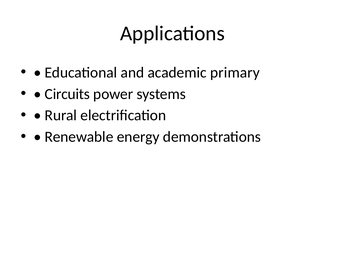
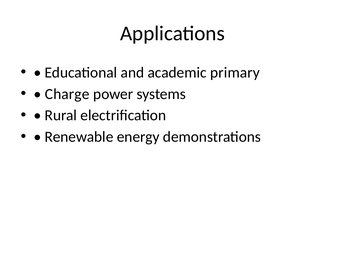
Circuits: Circuits -> Charge
